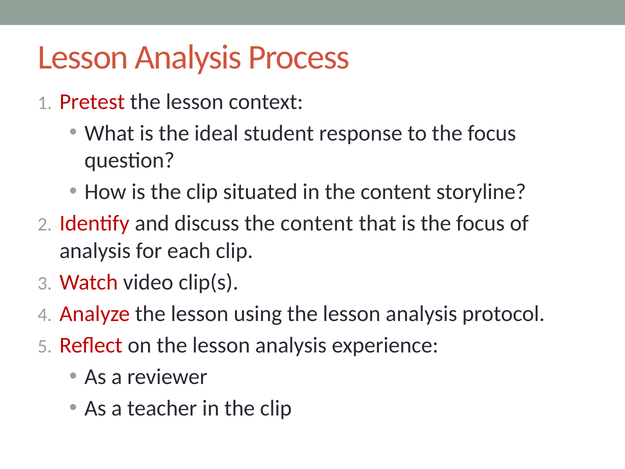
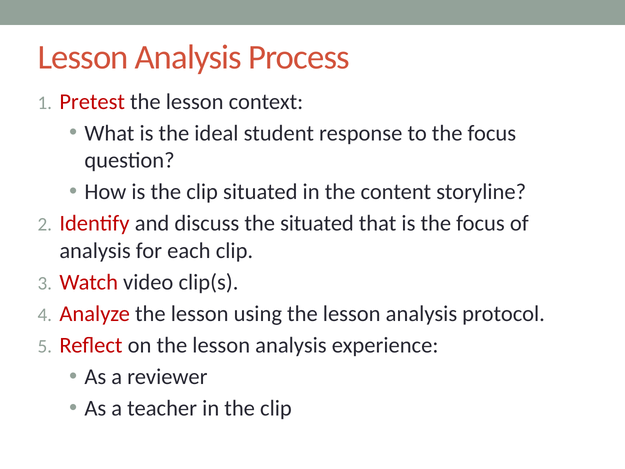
discuss the content: content -> situated
